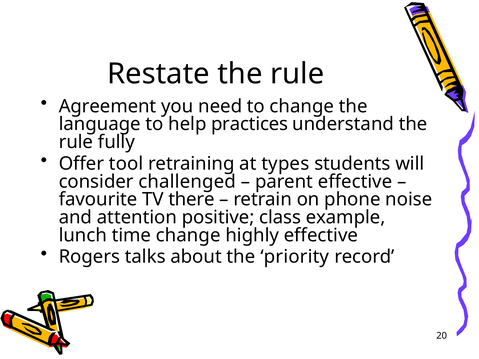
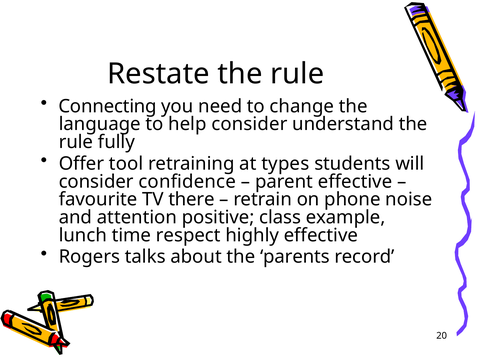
Agreement: Agreement -> Connecting
help practices: practices -> consider
challenged: challenged -> confidence
time change: change -> respect
priority: priority -> parents
